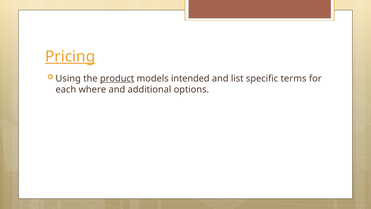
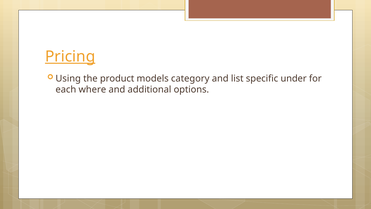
product underline: present -> none
intended: intended -> category
terms: terms -> under
